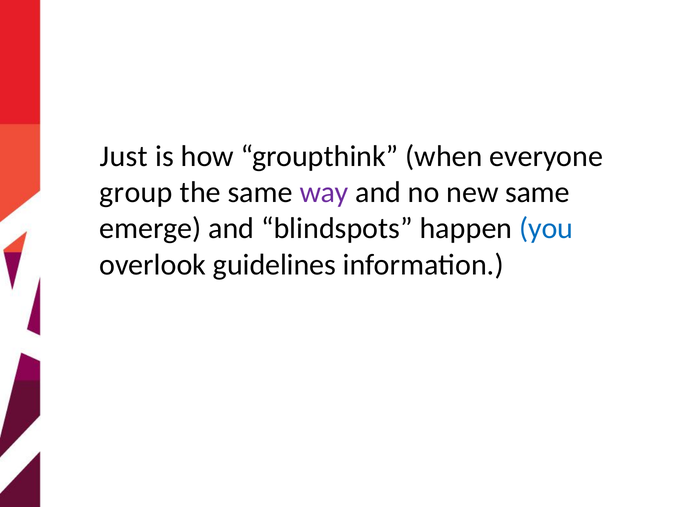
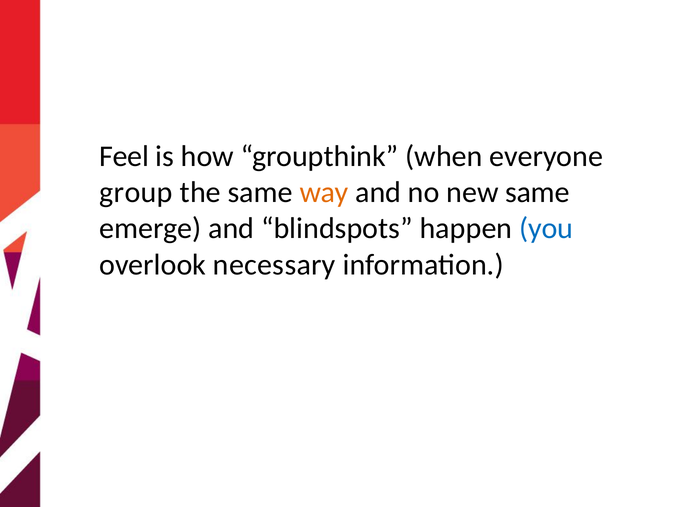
Just: Just -> Feel
way colour: purple -> orange
guidelines: guidelines -> necessary
